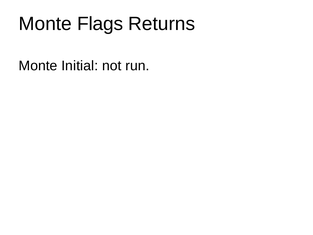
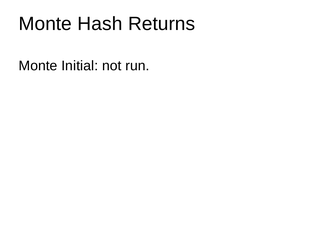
Flags: Flags -> Hash
